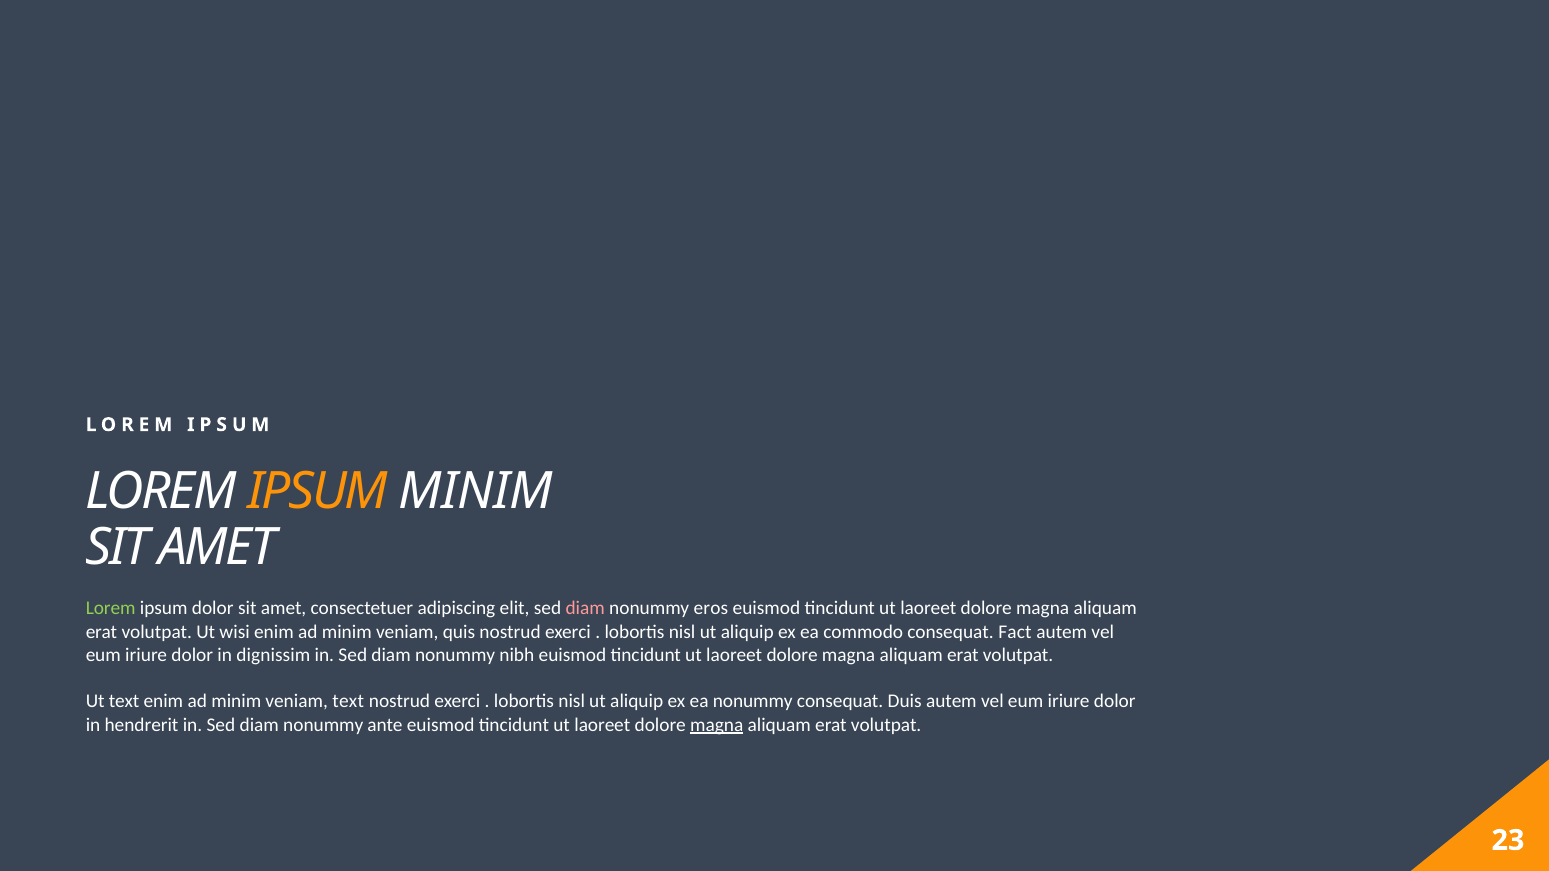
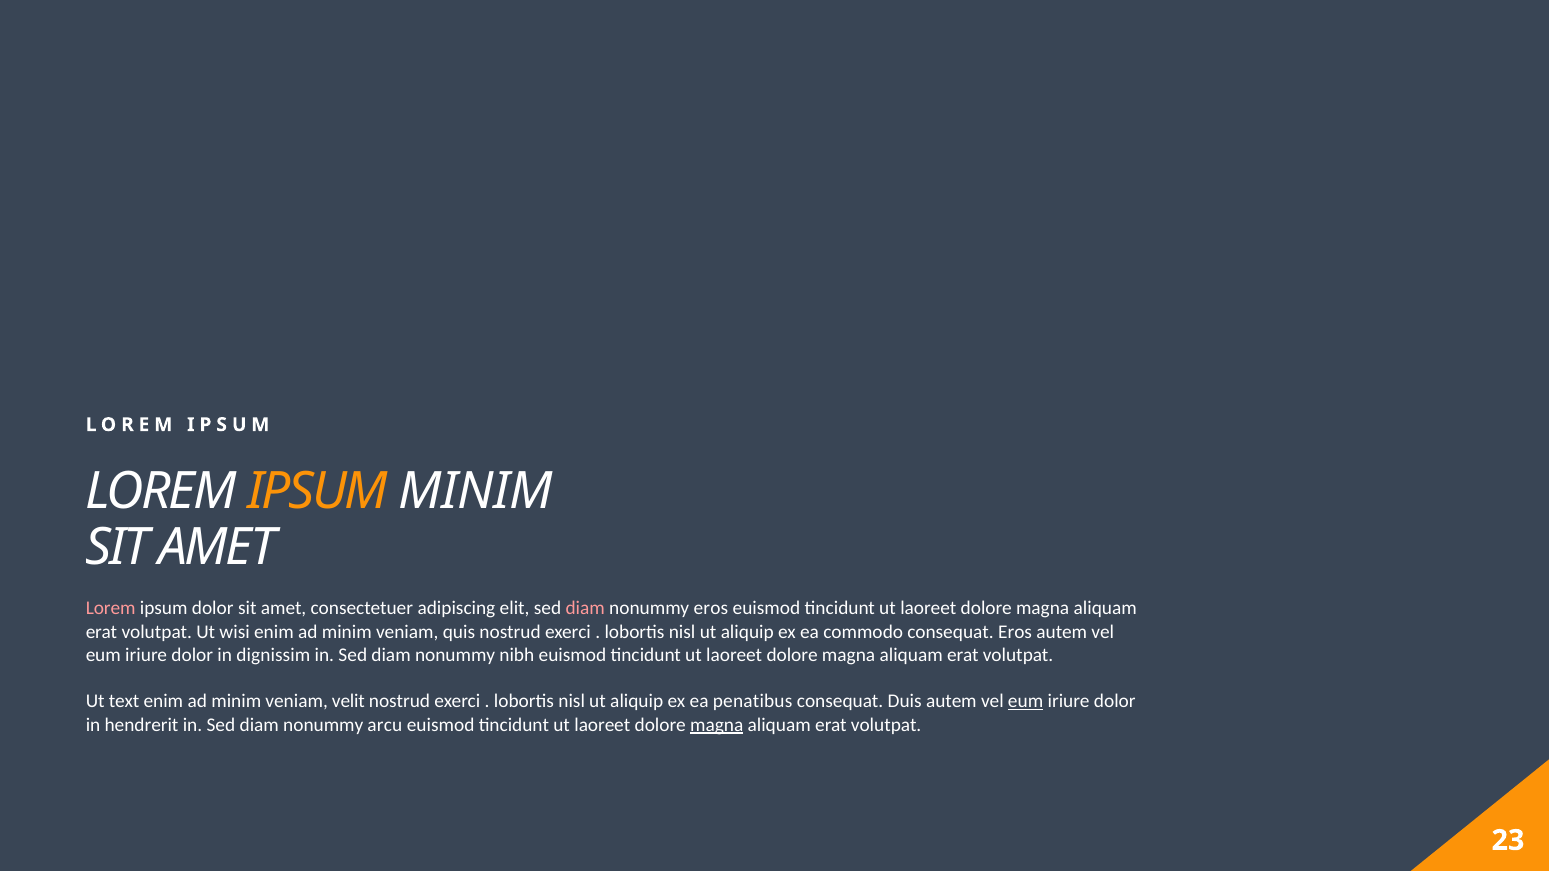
Lorem at (111, 609) colour: light green -> pink
consequat Fact: Fact -> Eros
veniam text: text -> velit
ea nonummy: nonummy -> penatibus
eum at (1026, 702) underline: none -> present
ante: ante -> arcu
